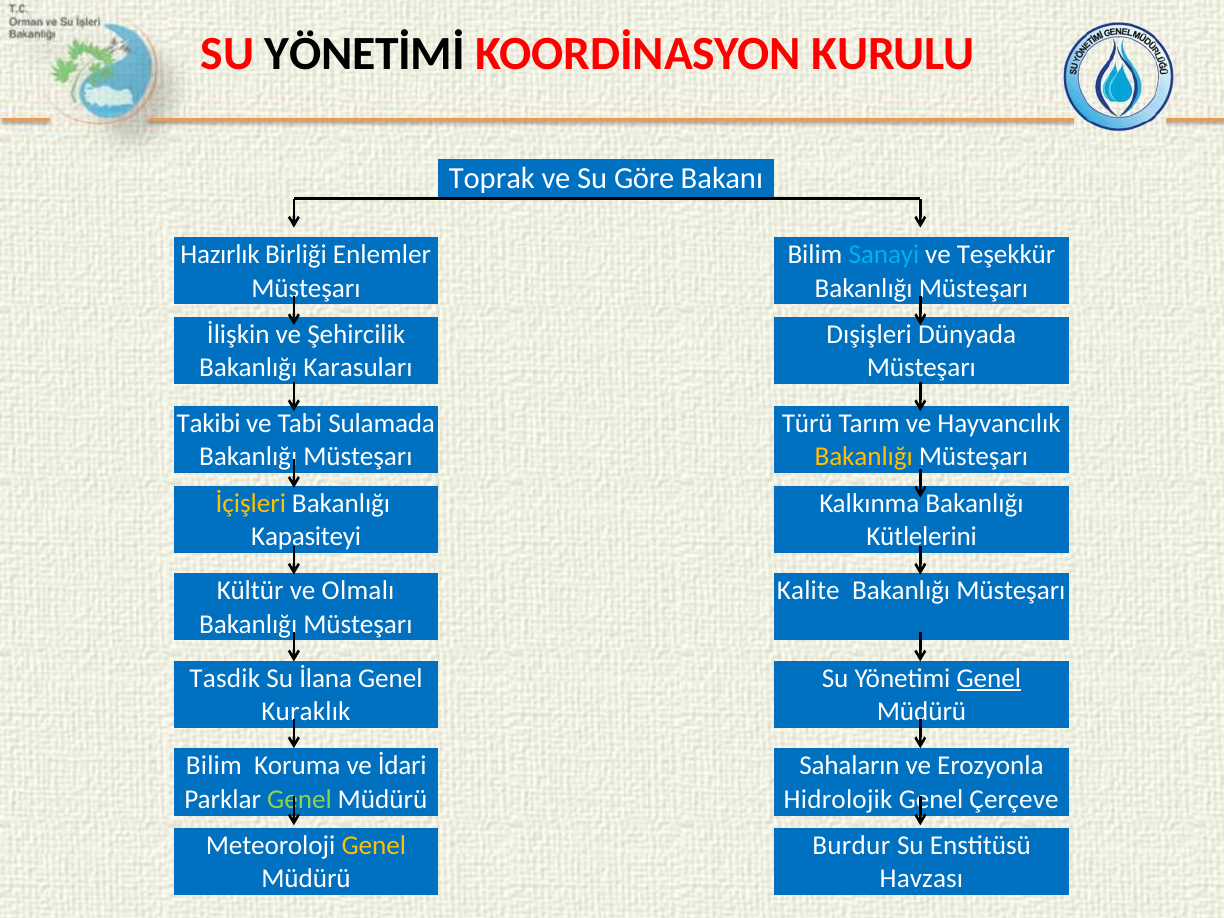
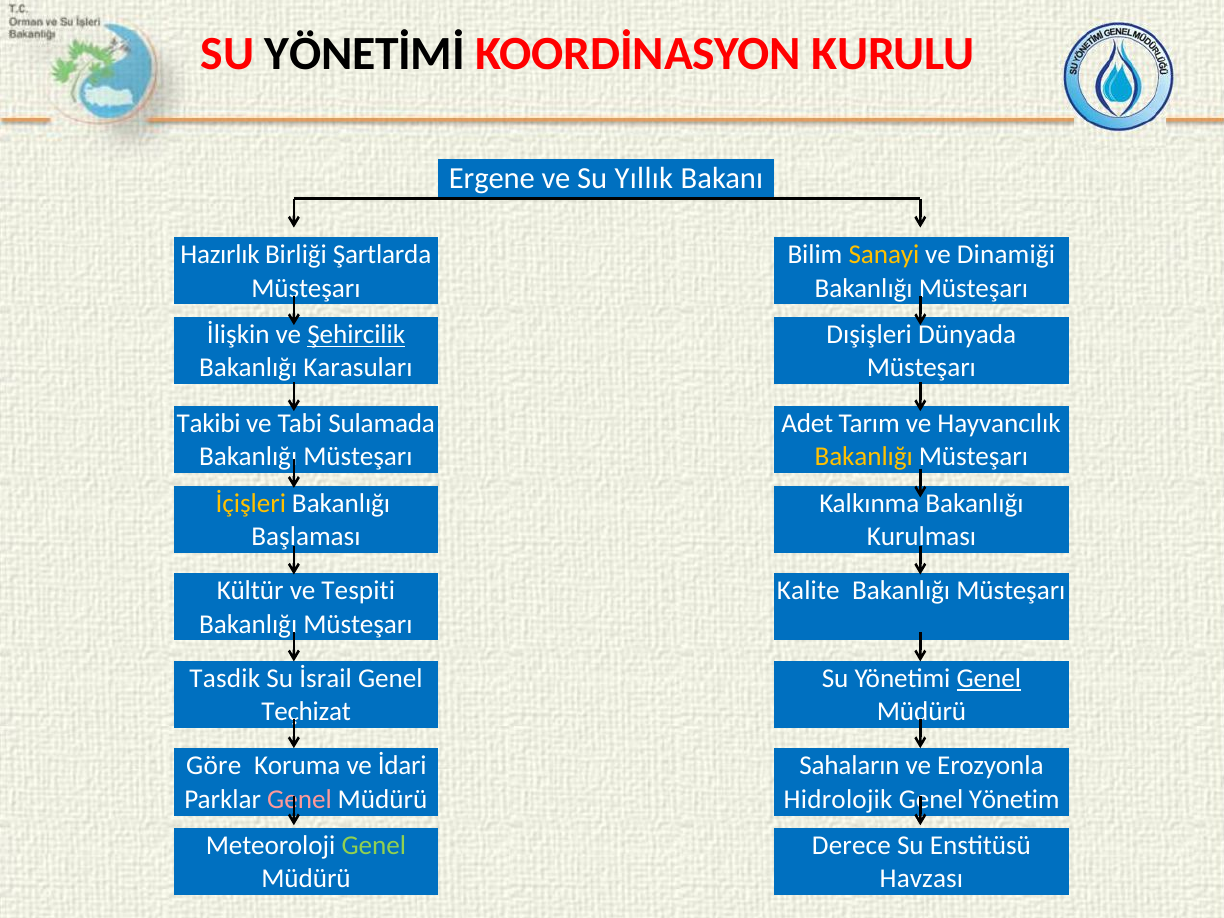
Toprak: Toprak -> Ergene
Göre: Göre -> Yıllık
Enlemler: Enlemler -> Şartlarda
Sanayi colour: light blue -> yellow
Teşekkür: Teşekkür -> Dinamiği
Şehircilik underline: none -> present
Türü: Türü -> Adet
Kapasiteyi: Kapasiteyi -> Başlaması
Kütlelerini: Kütlelerini -> Kurulması
Olmalı: Olmalı -> Tespiti
İlana: İlana -> İsrail
Kuraklık: Kuraklık -> Teçhizat
Bilim at (214, 766): Bilim -> Göre
Genel at (299, 799) colour: light green -> pink
Çerçeve: Çerçeve -> Yönetim
Genel at (374, 846) colour: yellow -> light green
Burdur: Burdur -> Derece
